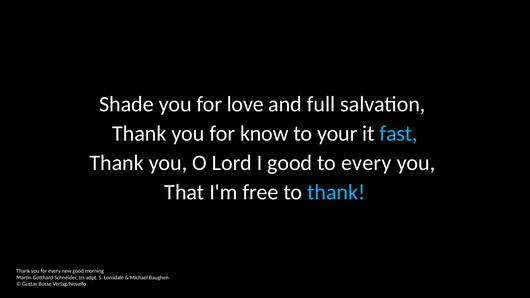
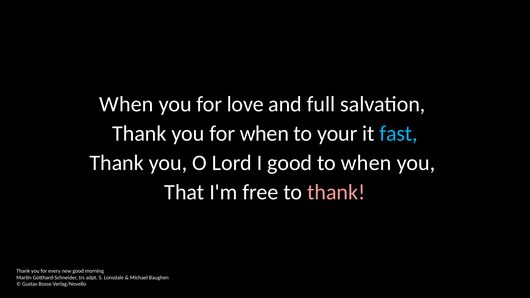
Shade at (127, 104): Shade -> When
for know: know -> when
to every: every -> when
thank at (336, 192) colour: light blue -> pink
